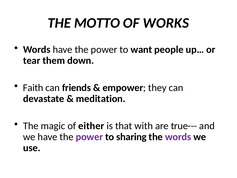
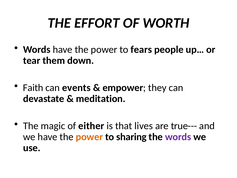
MOTTO: MOTTO -> EFFORT
WORKS: WORKS -> WORTH
want: want -> fears
friends: friends -> events
with: with -> lives
power at (89, 137) colour: purple -> orange
